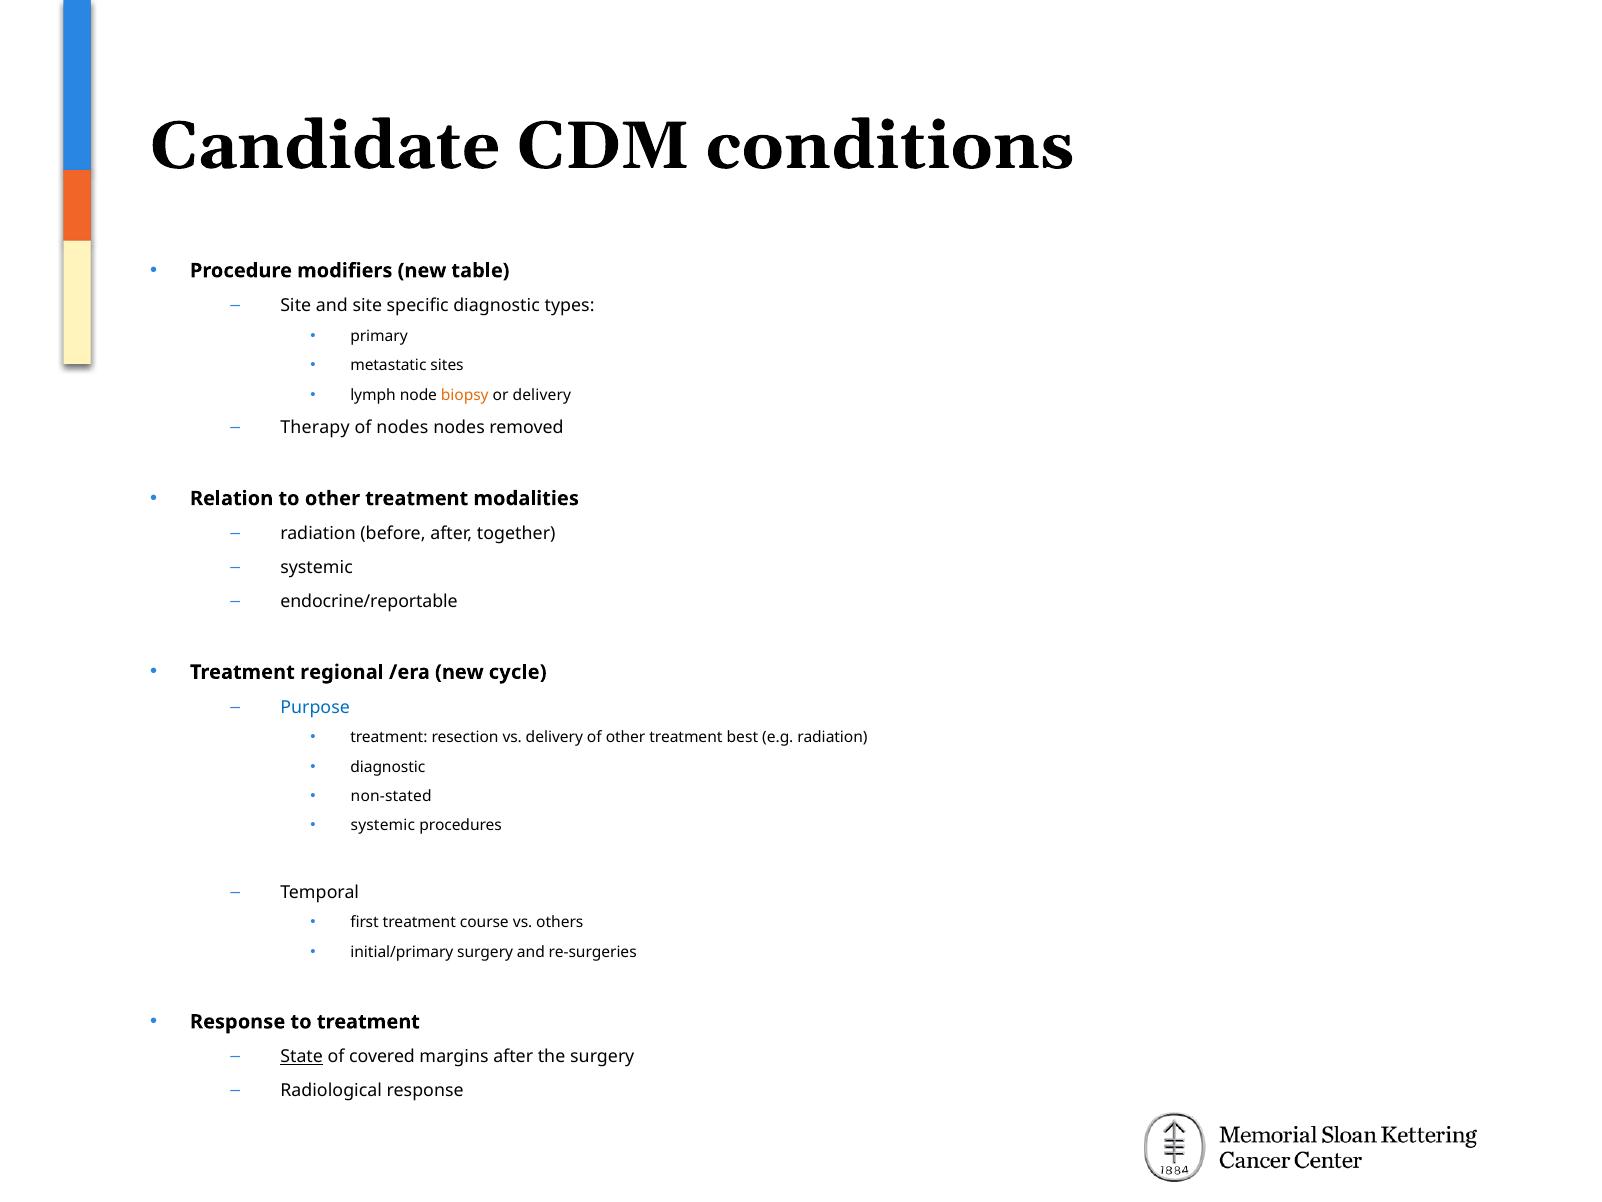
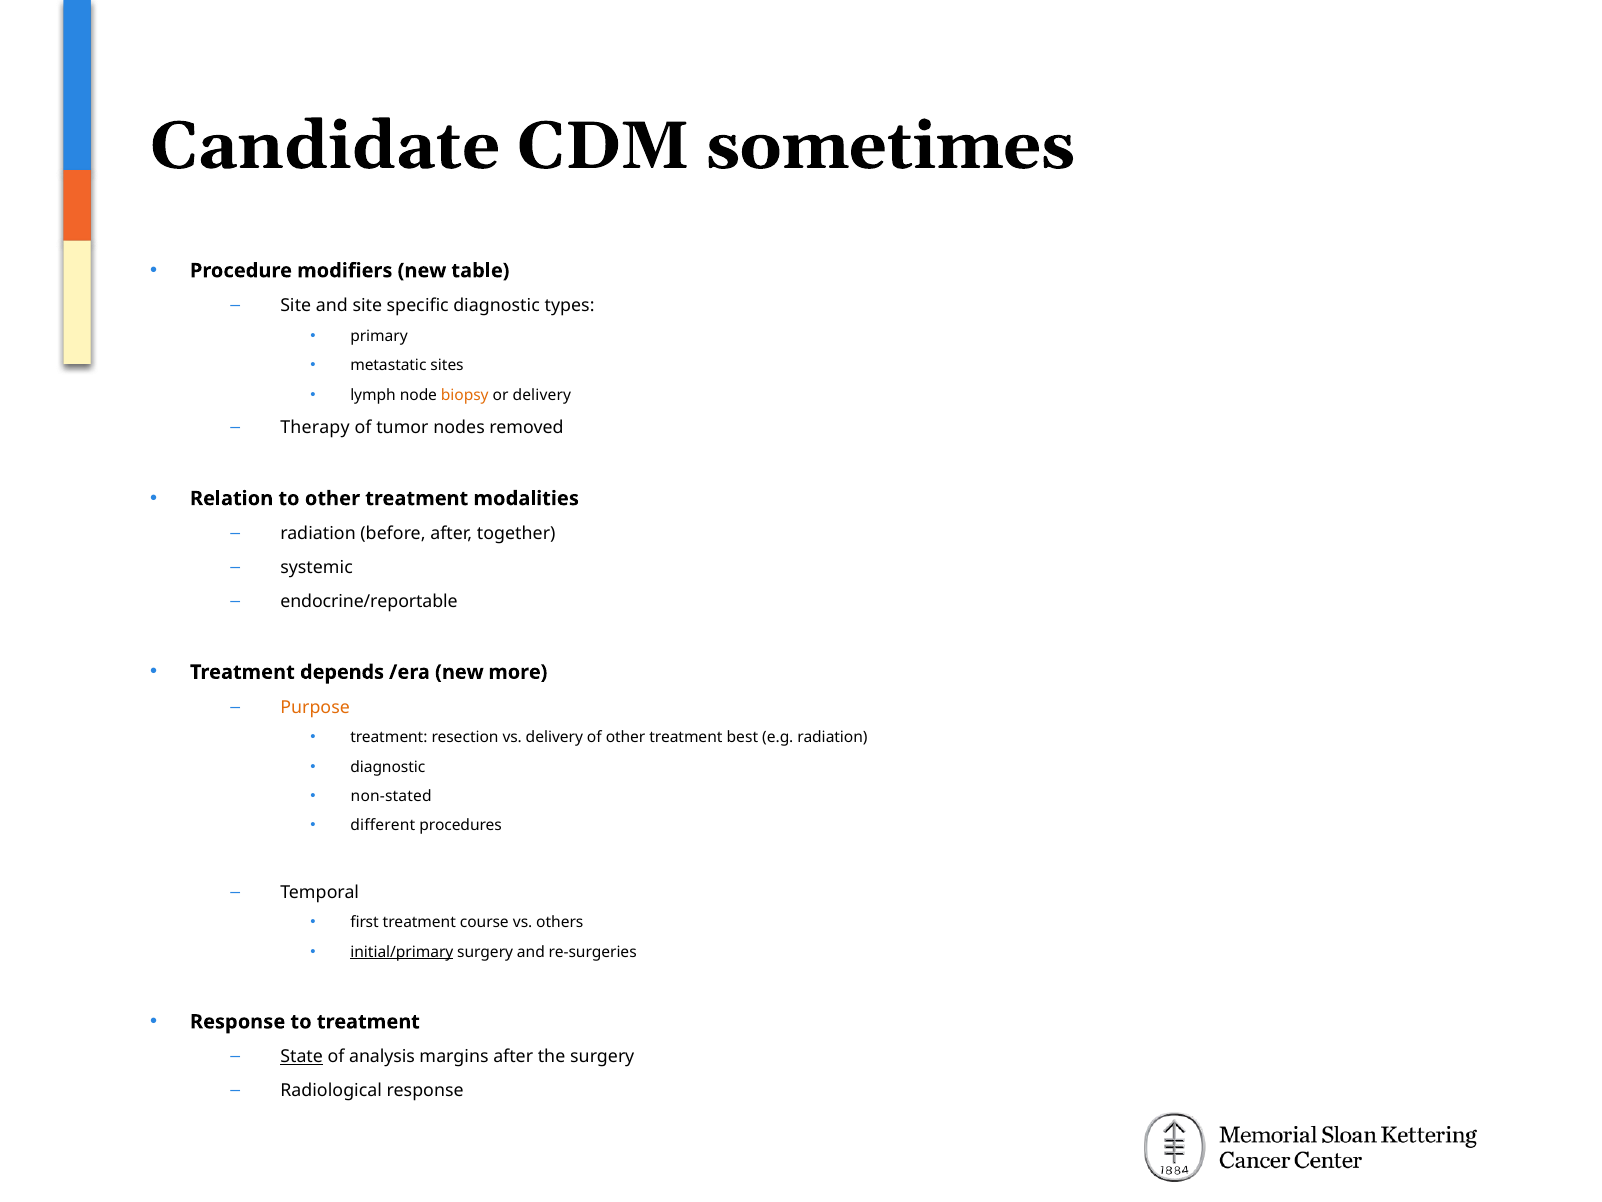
conditions: conditions -> sometimes
of nodes: nodes -> tumor
regional: regional -> depends
cycle: cycle -> more
Purpose colour: blue -> orange
systemic at (383, 825): systemic -> different
initial/primary underline: none -> present
covered: covered -> analysis
